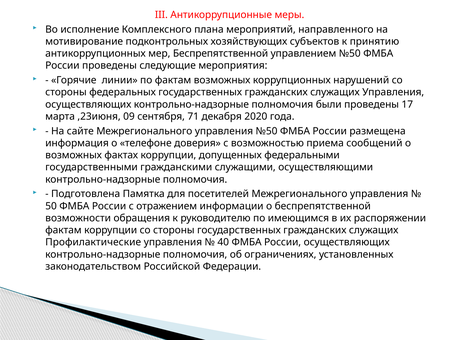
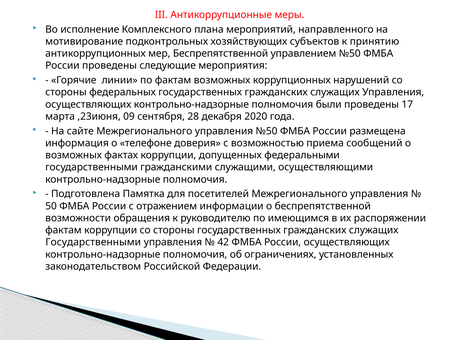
71: 71 -> 28
Профилактические at (93, 243): Профилактические -> Государственными
40: 40 -> 42
